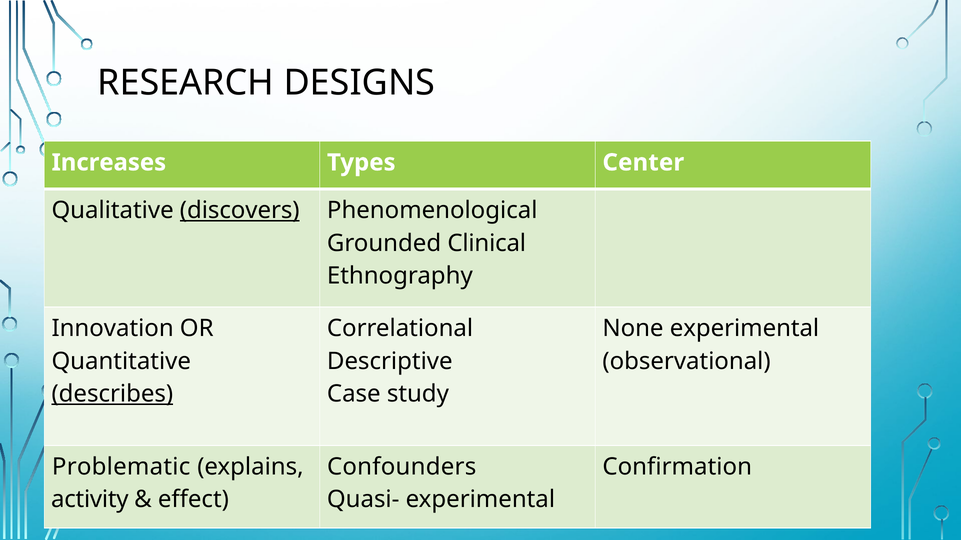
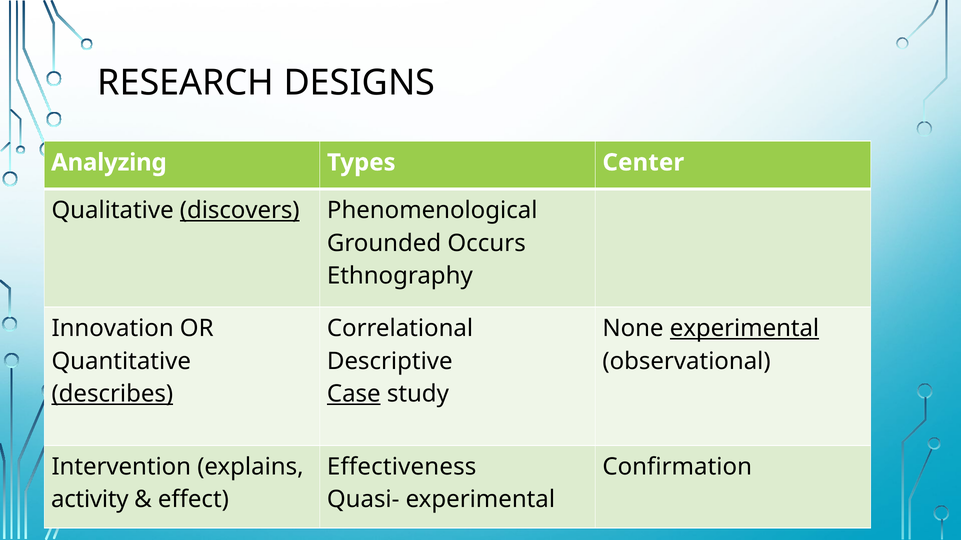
Increases: Increases -> Analyzing
Clinical: Clinical -> Occurs
experimental at (744, 329) underline: none -> present
Case underline: none -> present
Problematic: Problematic -> Intervention
Confounders: Confounders -> Effectiveness
